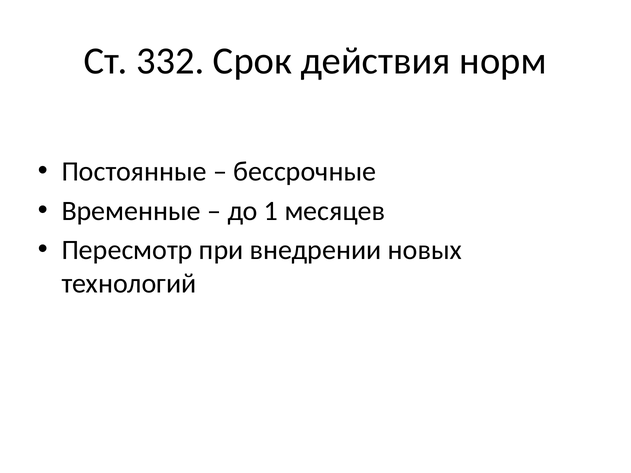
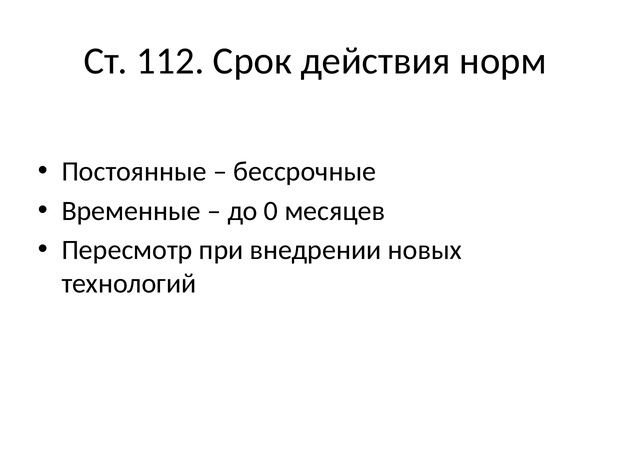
332: 332 -> 112
1: 1 -> 0
